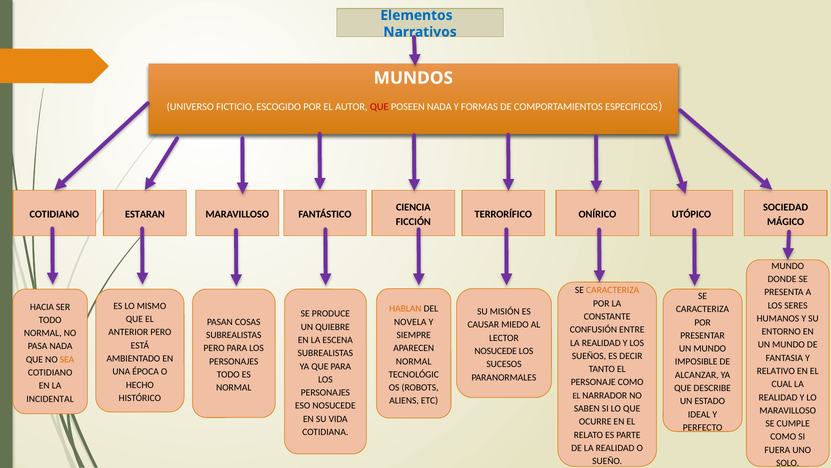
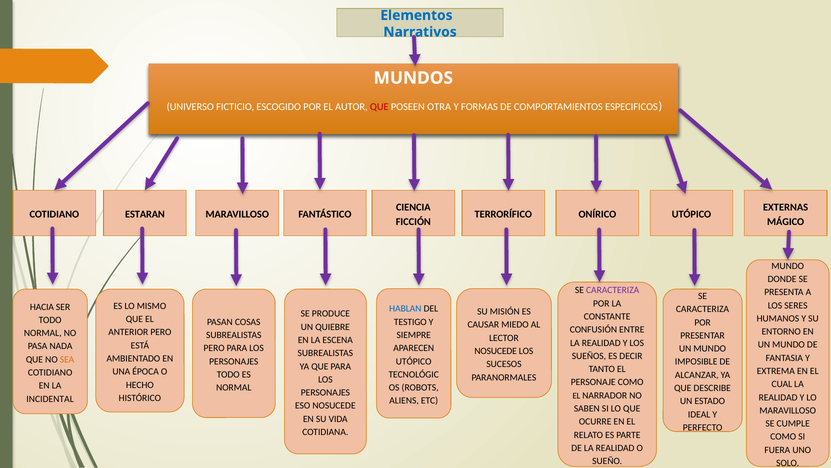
POSEEN NADA: NADA -> OTRA
SOCIEDAD: SOCIEDAD -> EXTERNAS
CARACTERIZA at (613, 290) colour: orange -> purple
HABLAN colour: orange -> blue
NOVELA: NOVELA -> TESTIGO
NORMAL at (414, 361): NORMAL -> UTÓPICO
RELATIVO: RELATIVO -> EXTREMA
